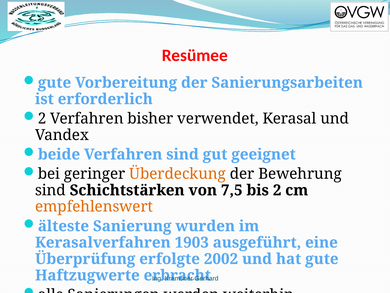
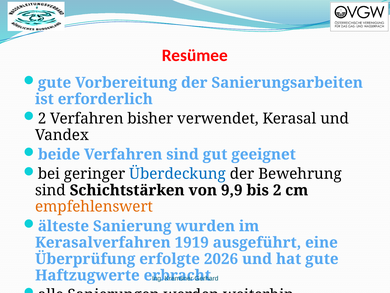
Überdeckung colour: orange -> blue
7,5: 7,5 -> 9,9
1903: 1903 -> 1919
2002: 2002 -> 2026
